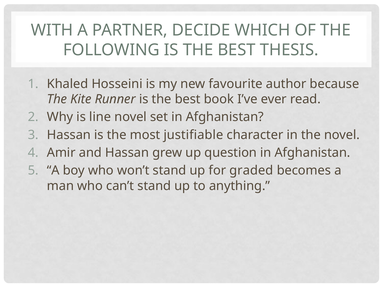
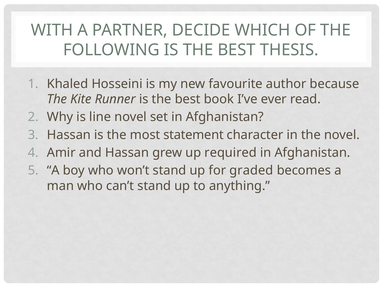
justifiable: justifiable -> statement
question: question -> required
